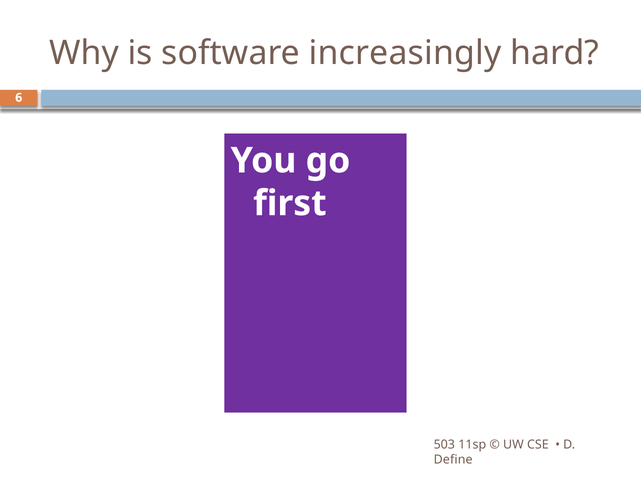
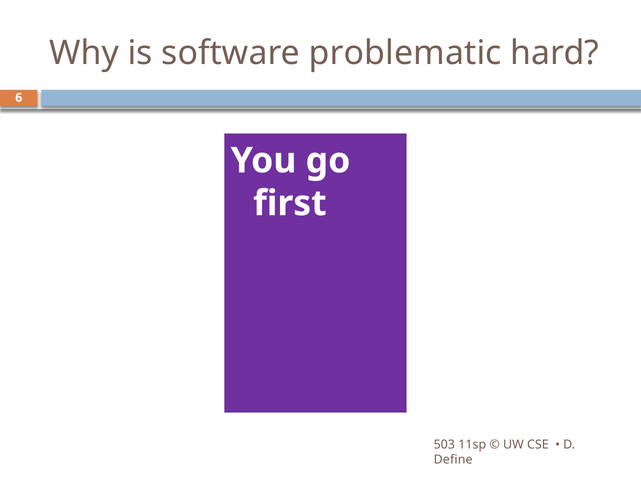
increasingly: increasingly -> problematic
